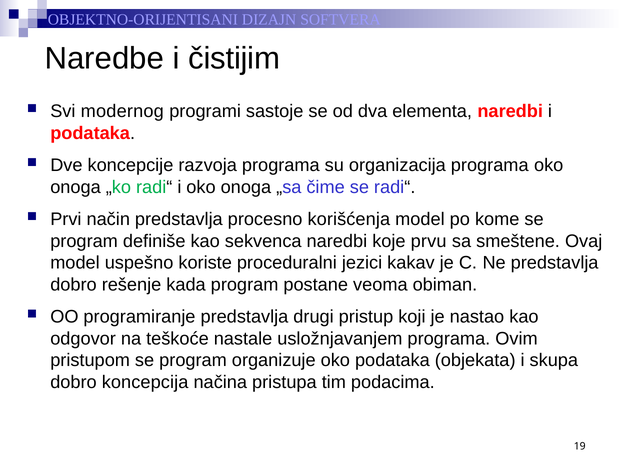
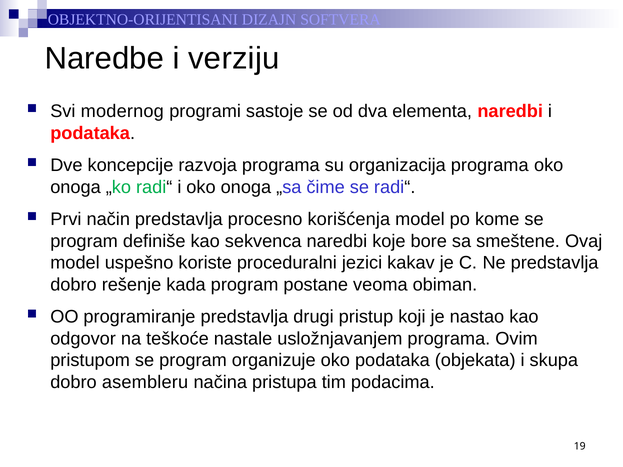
čistijim: čistijim -> verziju
prvu: prvu -> bore
koncepcija: koncepcija -> asembleru
